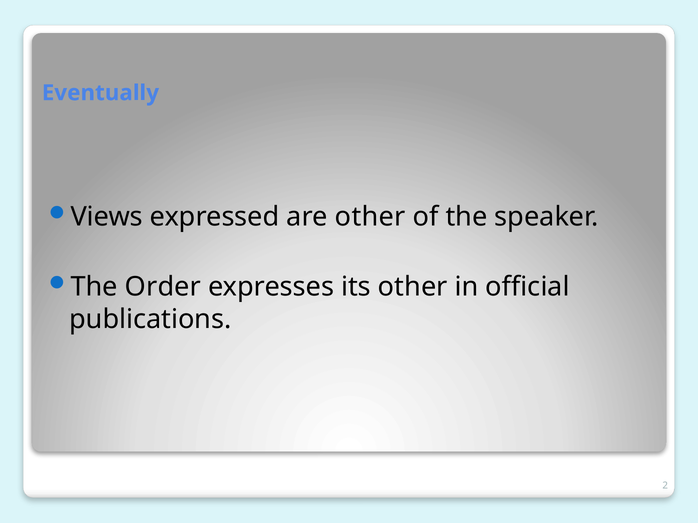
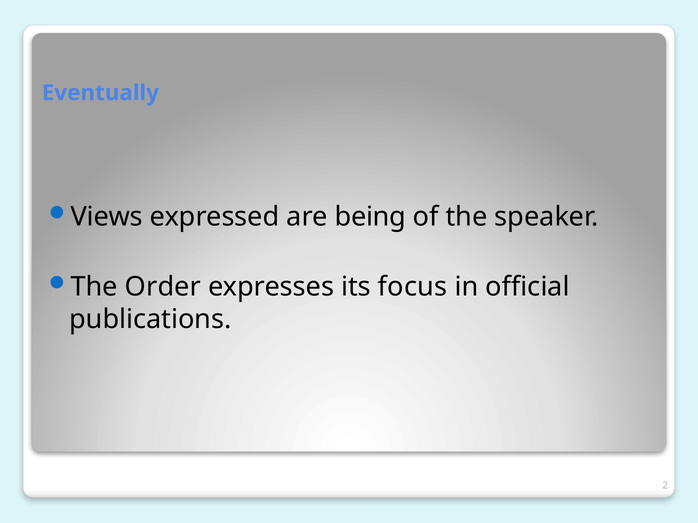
are other: other -> being
its other: other -> focus
